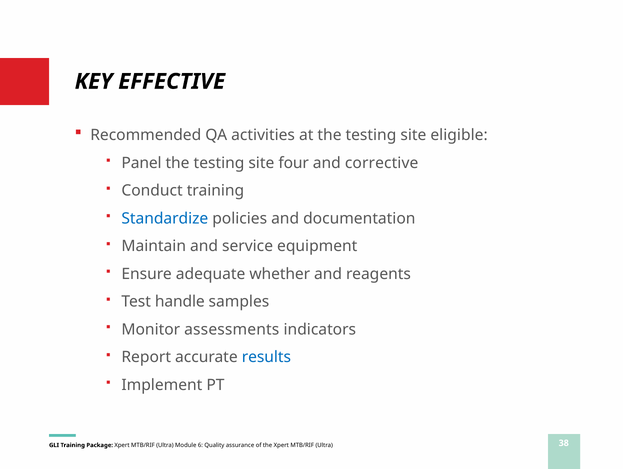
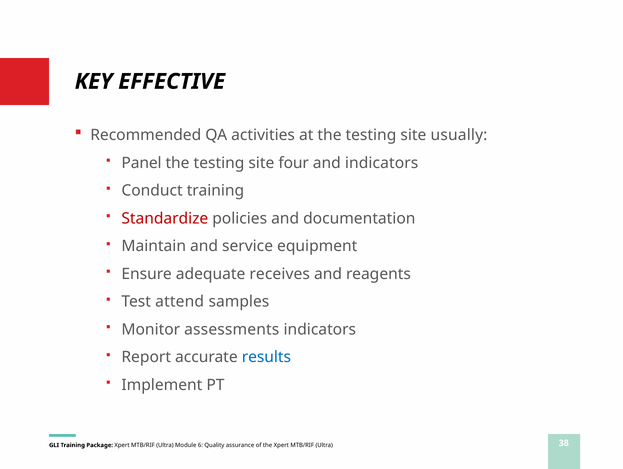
eligible: eligible -> usually
and corrective: corrective -> indicators
Standardize colour: blue -> red
whether: whether -> receives
handle: handle -> attend
